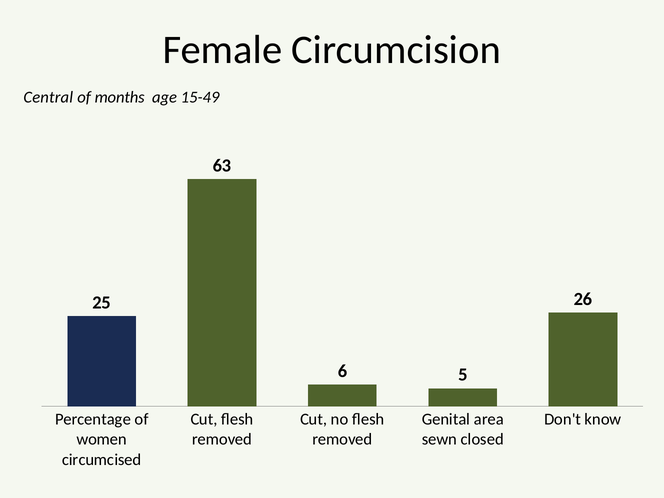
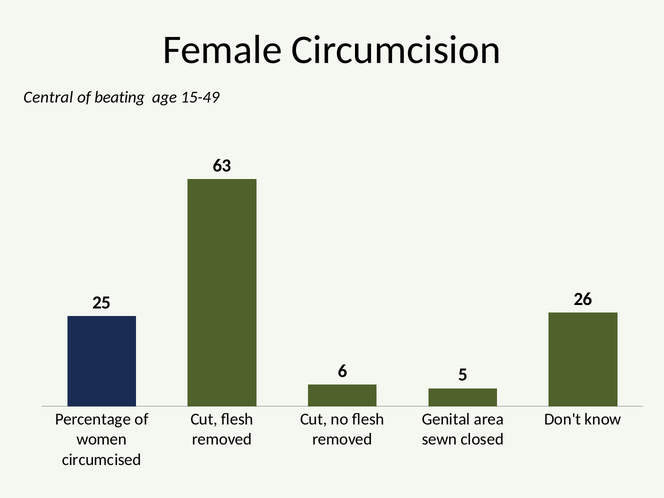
months: months -> beating
